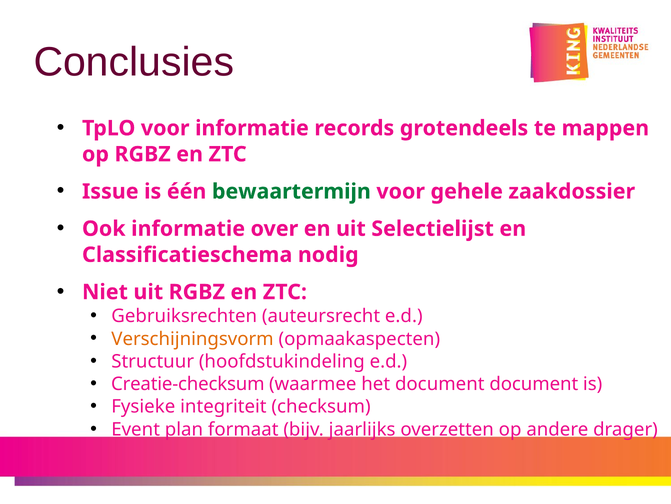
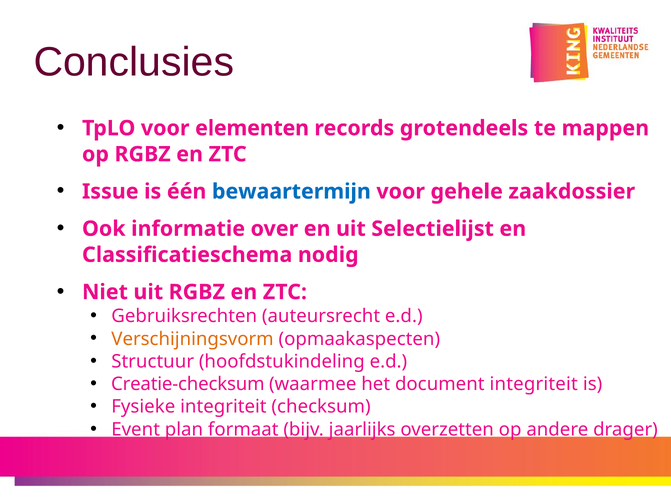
voor informatie: informatie -> elementen
bewaartermijn colour: green -> blue
document document: document -> integriteit
